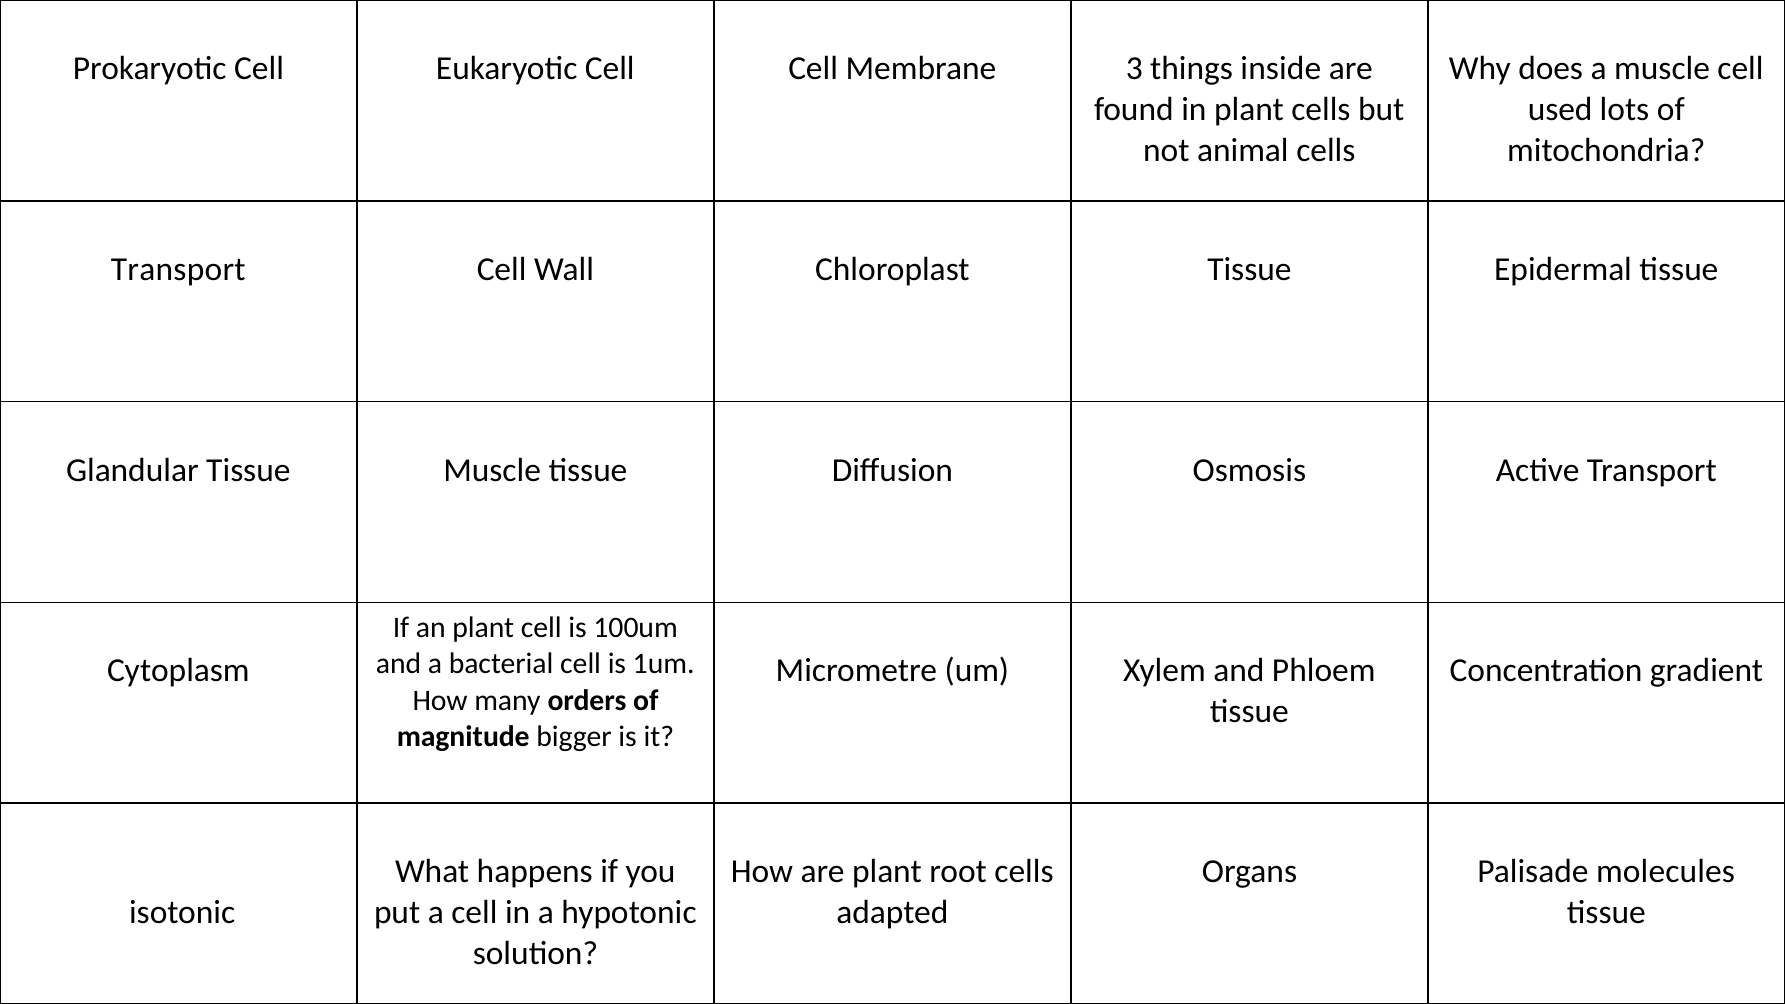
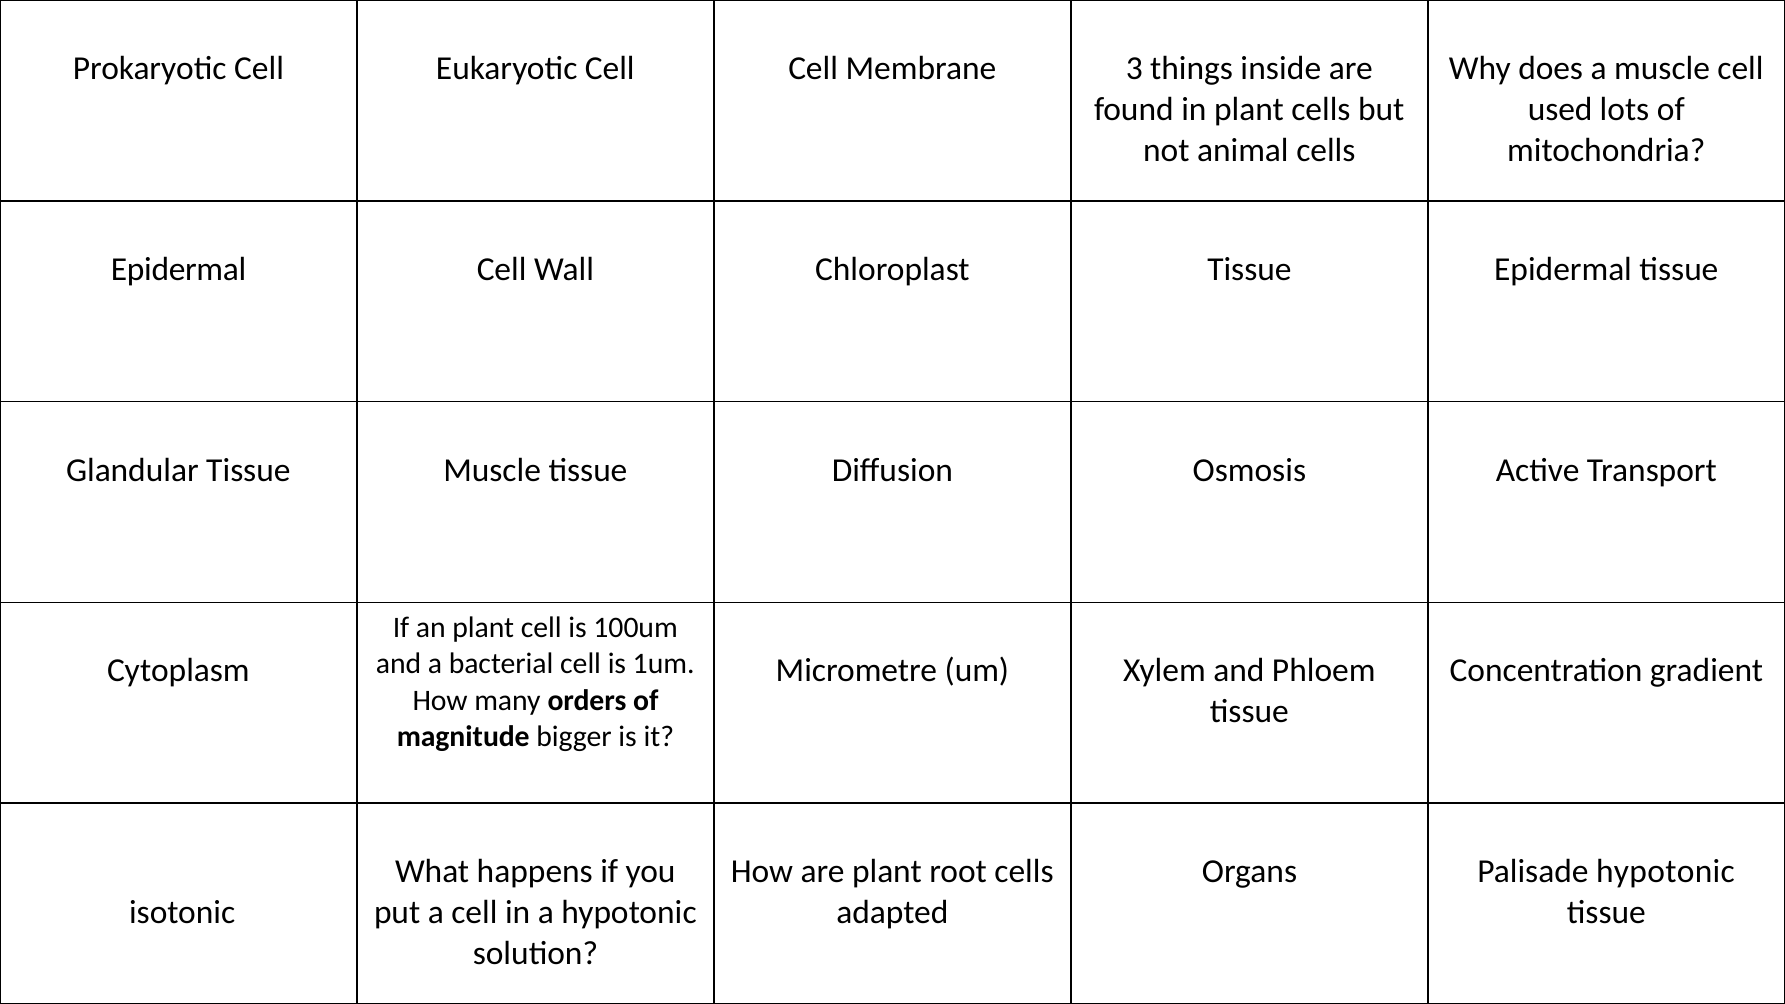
Transport at (178, 269): Transport -> Epidermal
Palisade molecules: molecules -> hypotonic
